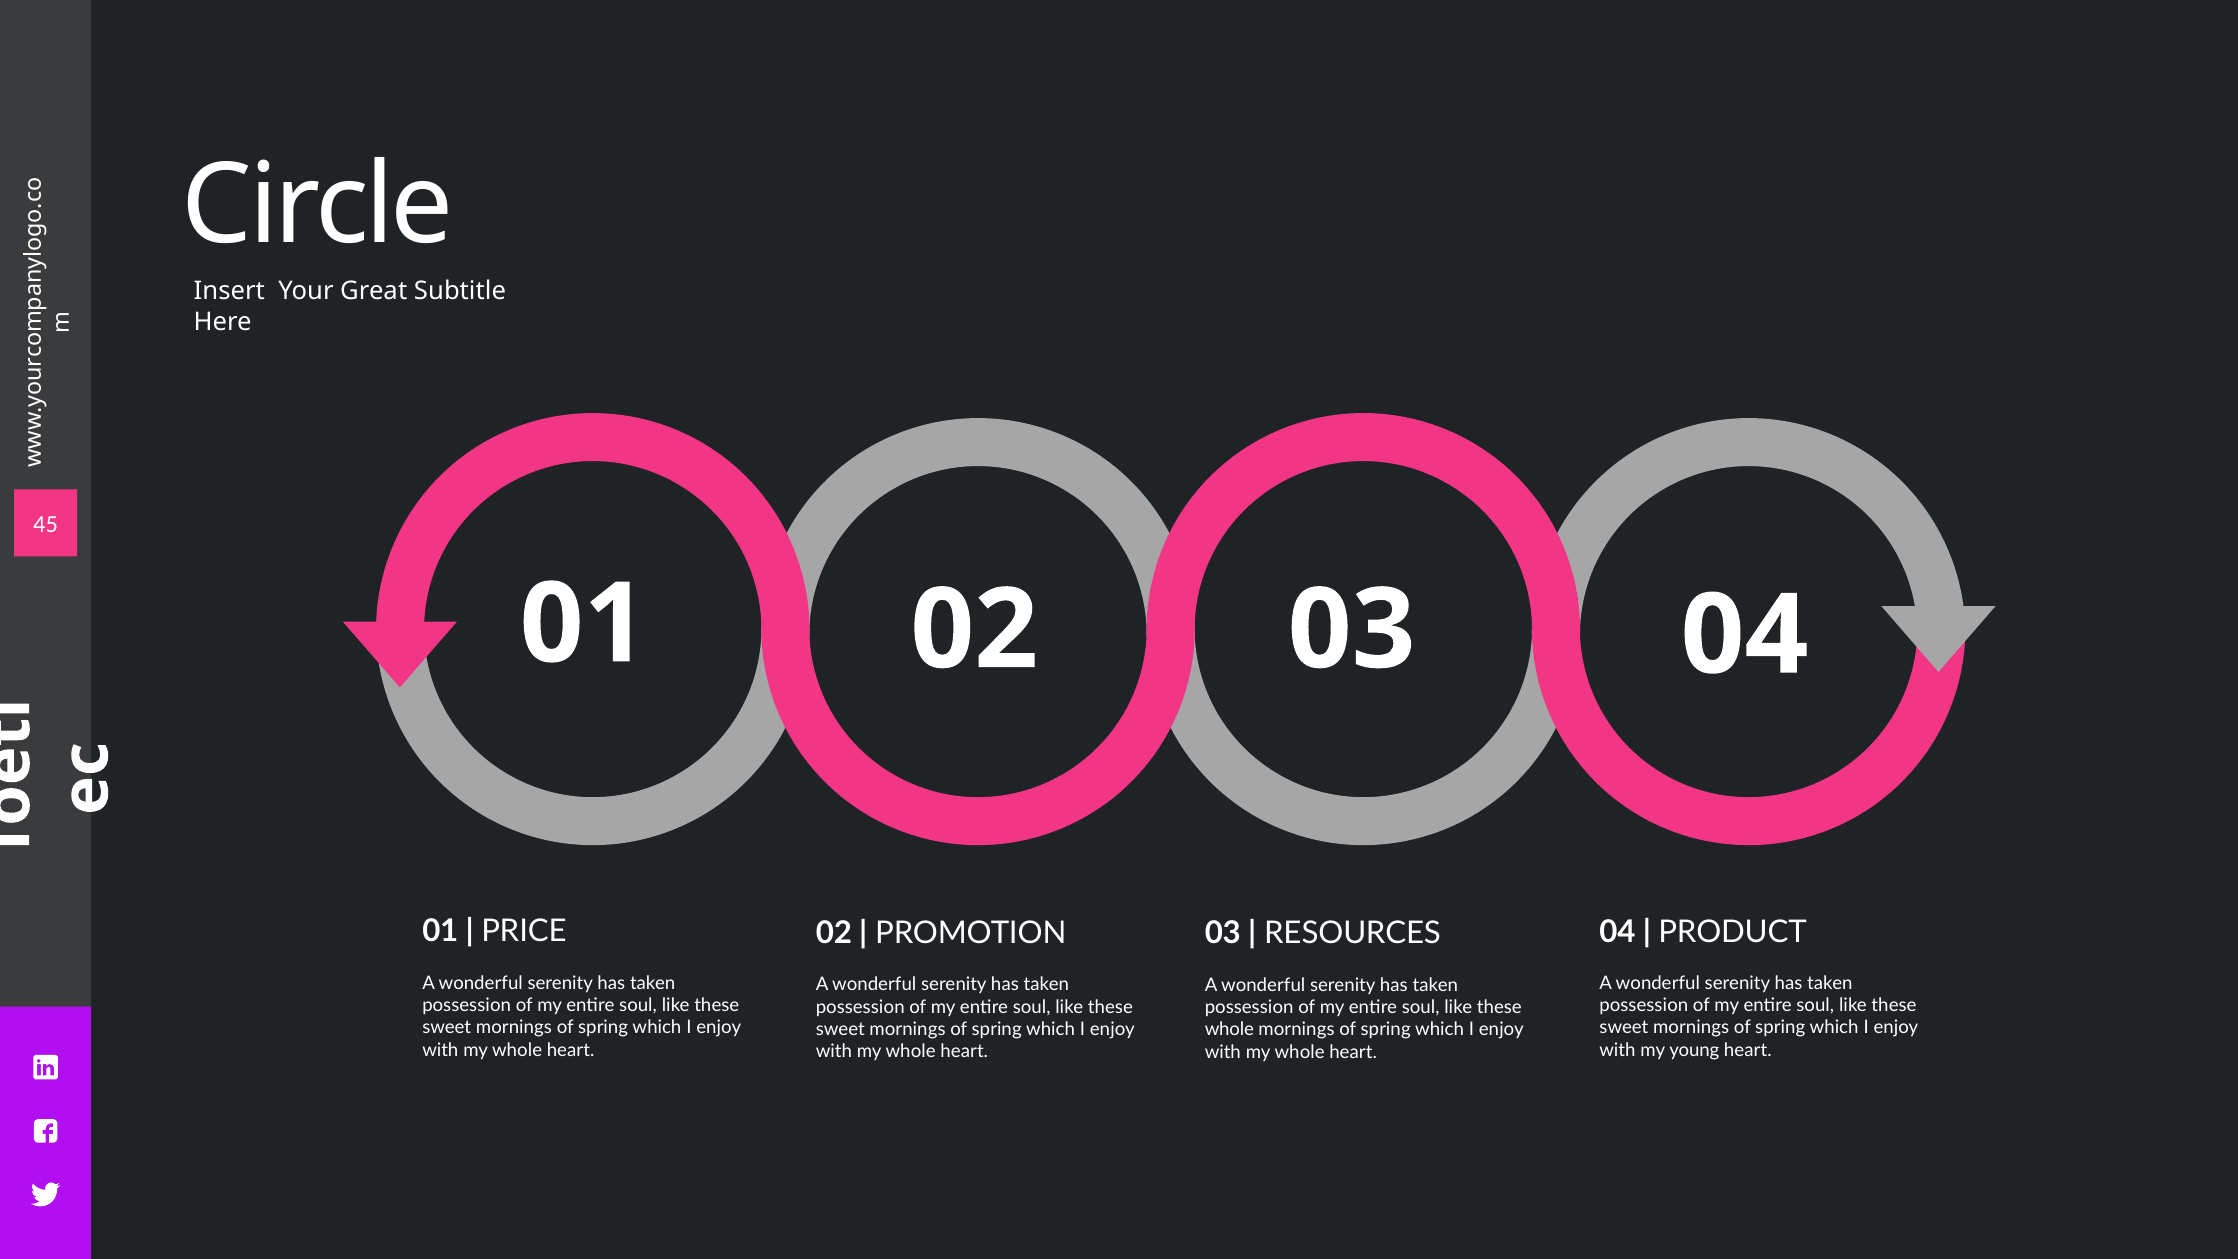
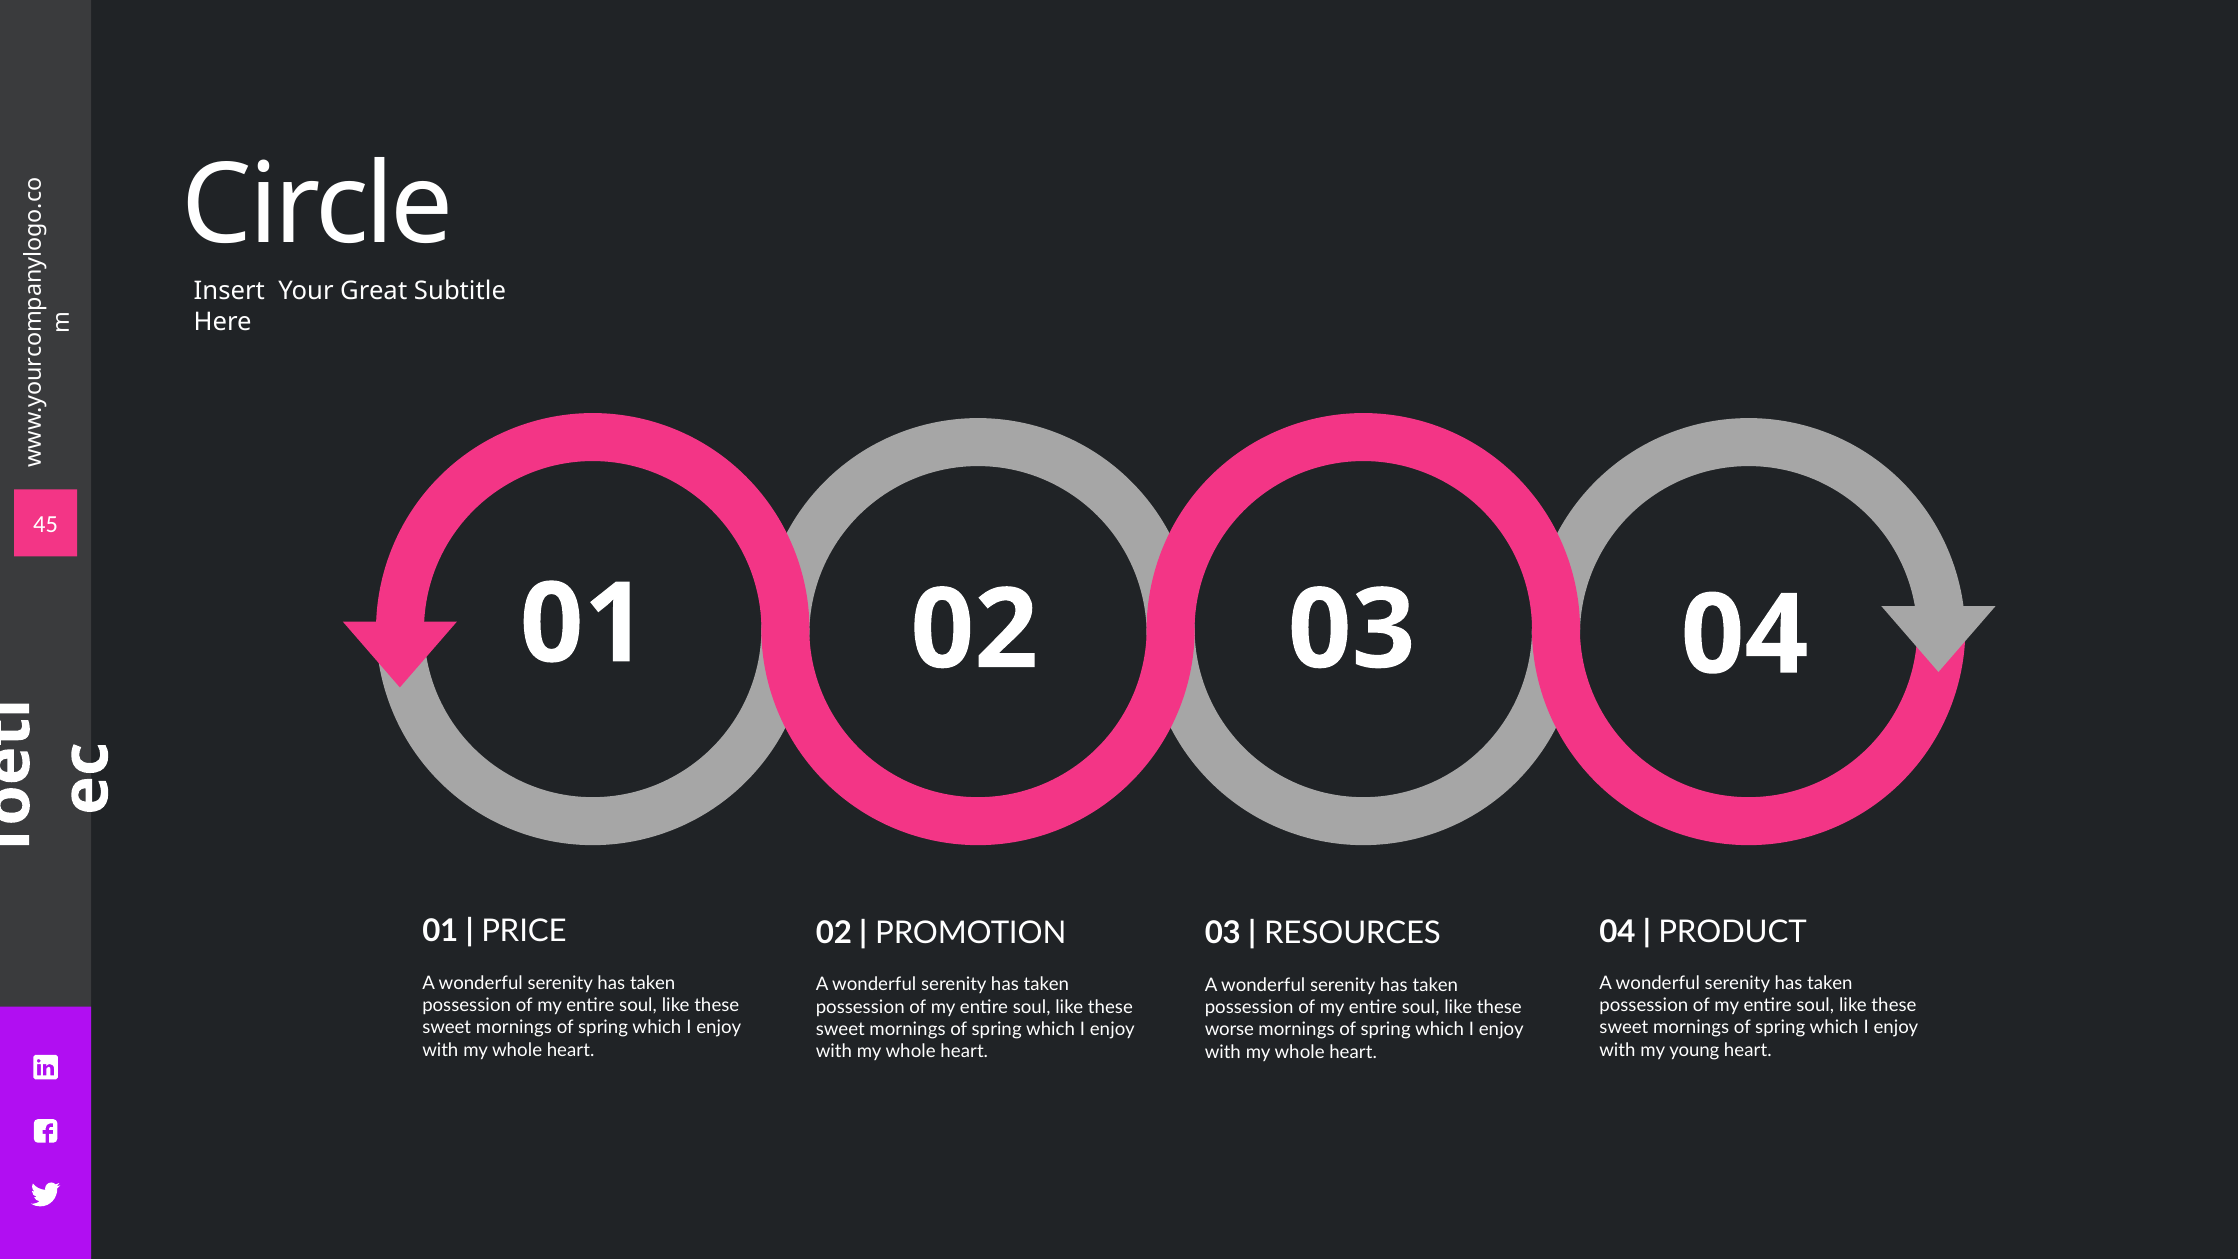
whole at (1229, 1029): whole -> worse
